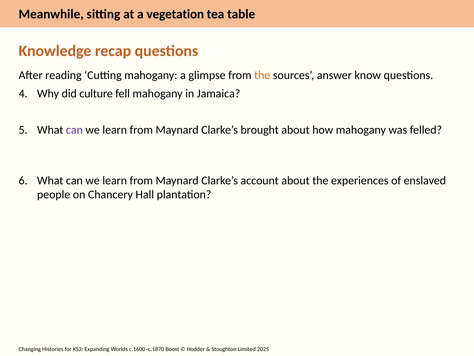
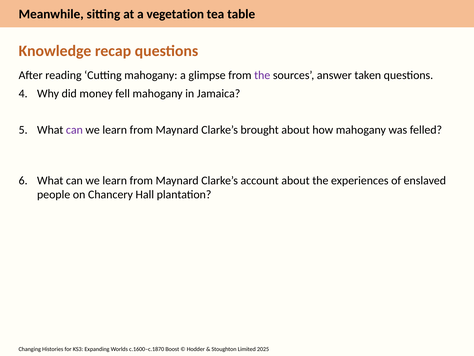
the at (262, 75) colour: orange -> purple
know: know -> taken
culture: culture -> money
